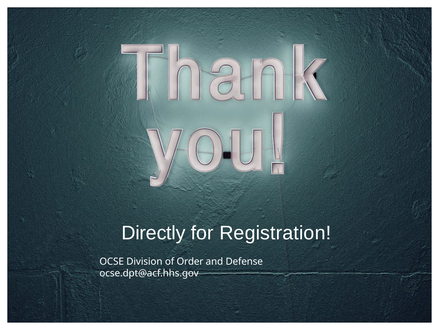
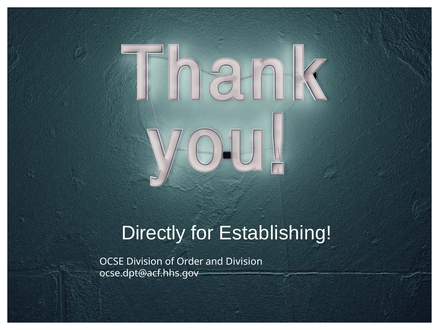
Registration: Registration -> Establishing
and Defense: Defense -> Division
